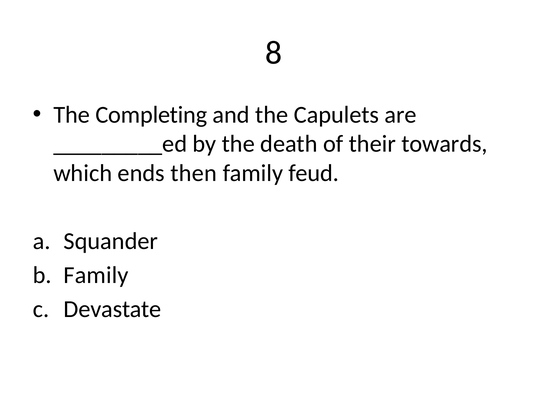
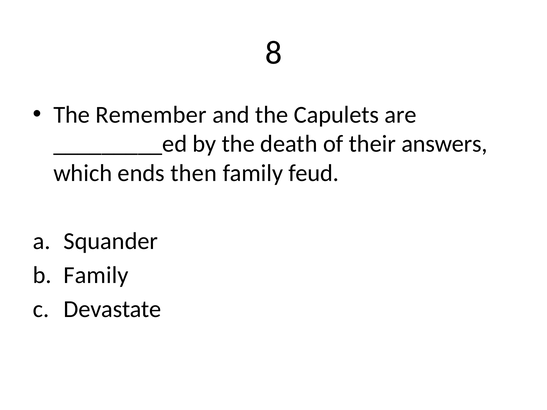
Completing: Completing -> Remember
towards: towards -> answers
